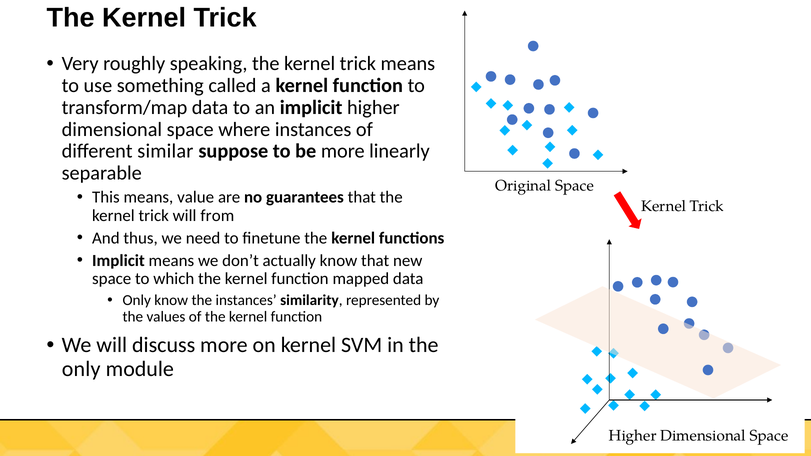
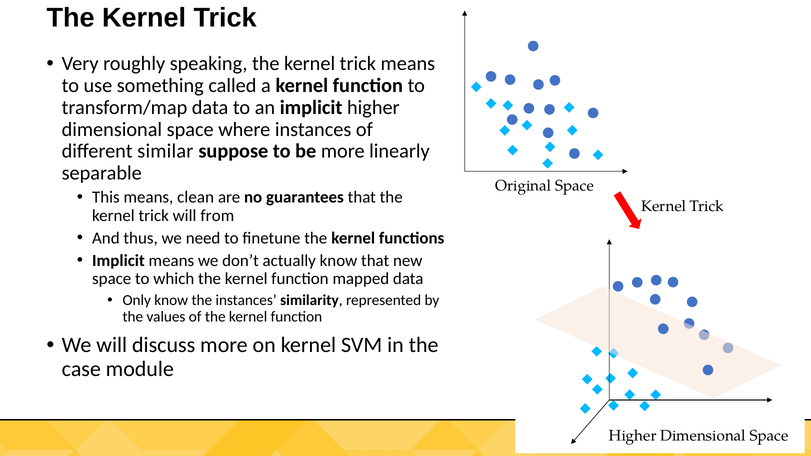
value: value -> clean
only at (81, 369): only -> case
